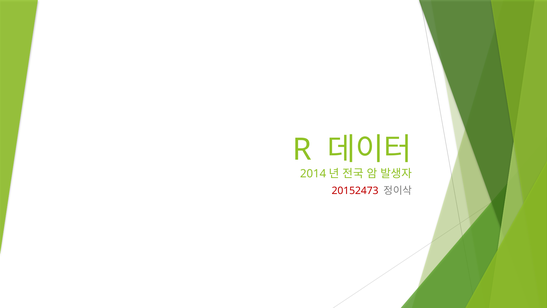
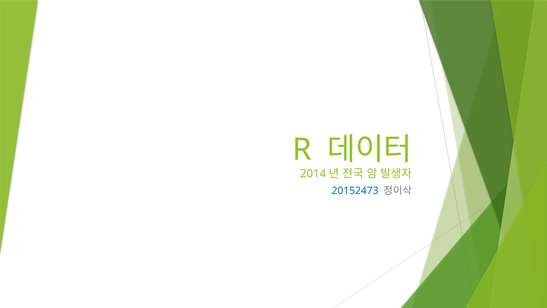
20152473 colour: red -> blue
